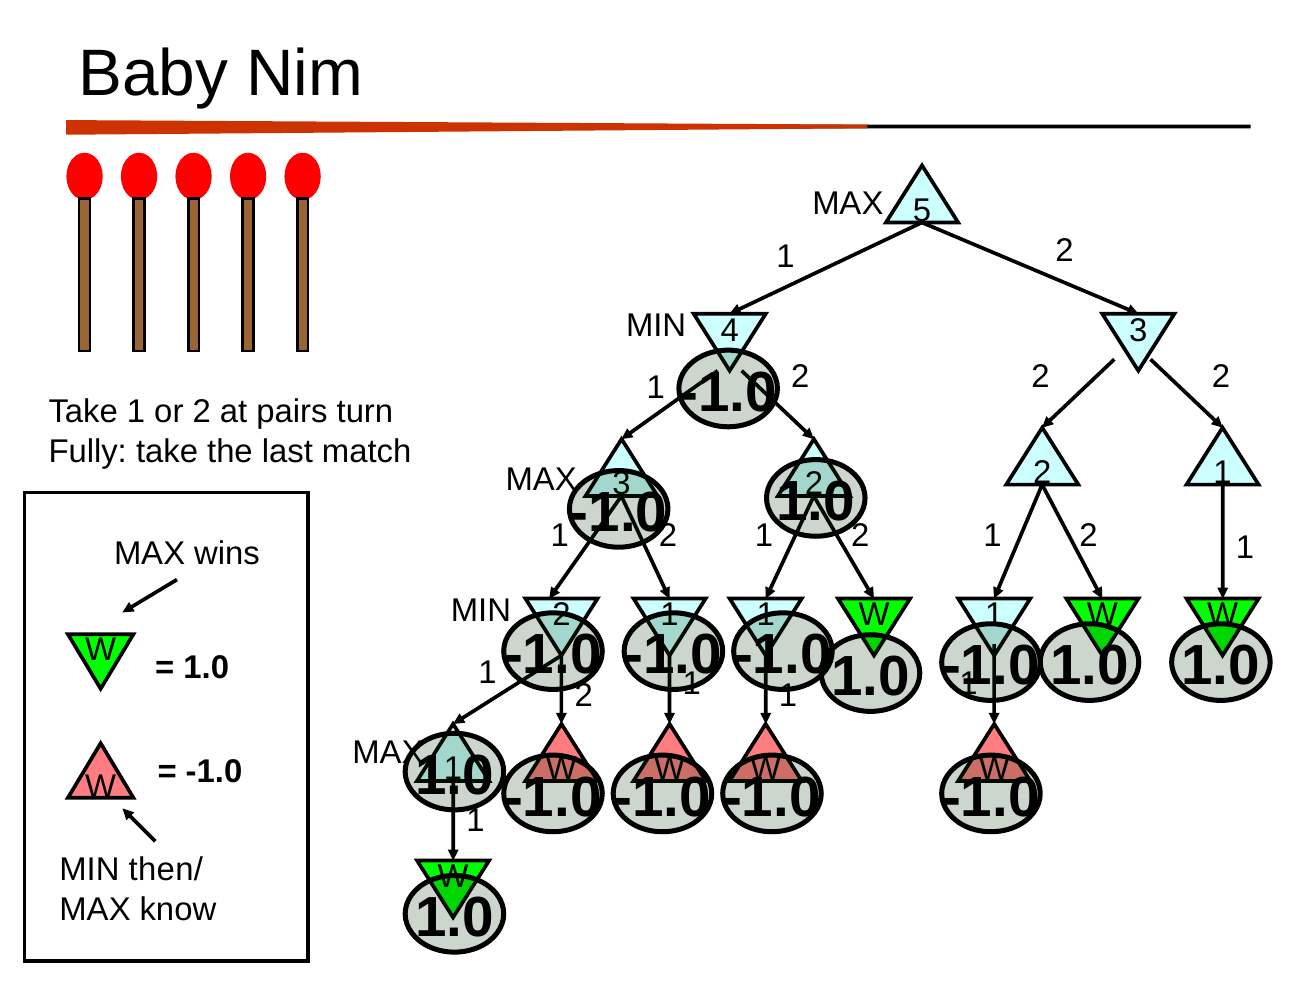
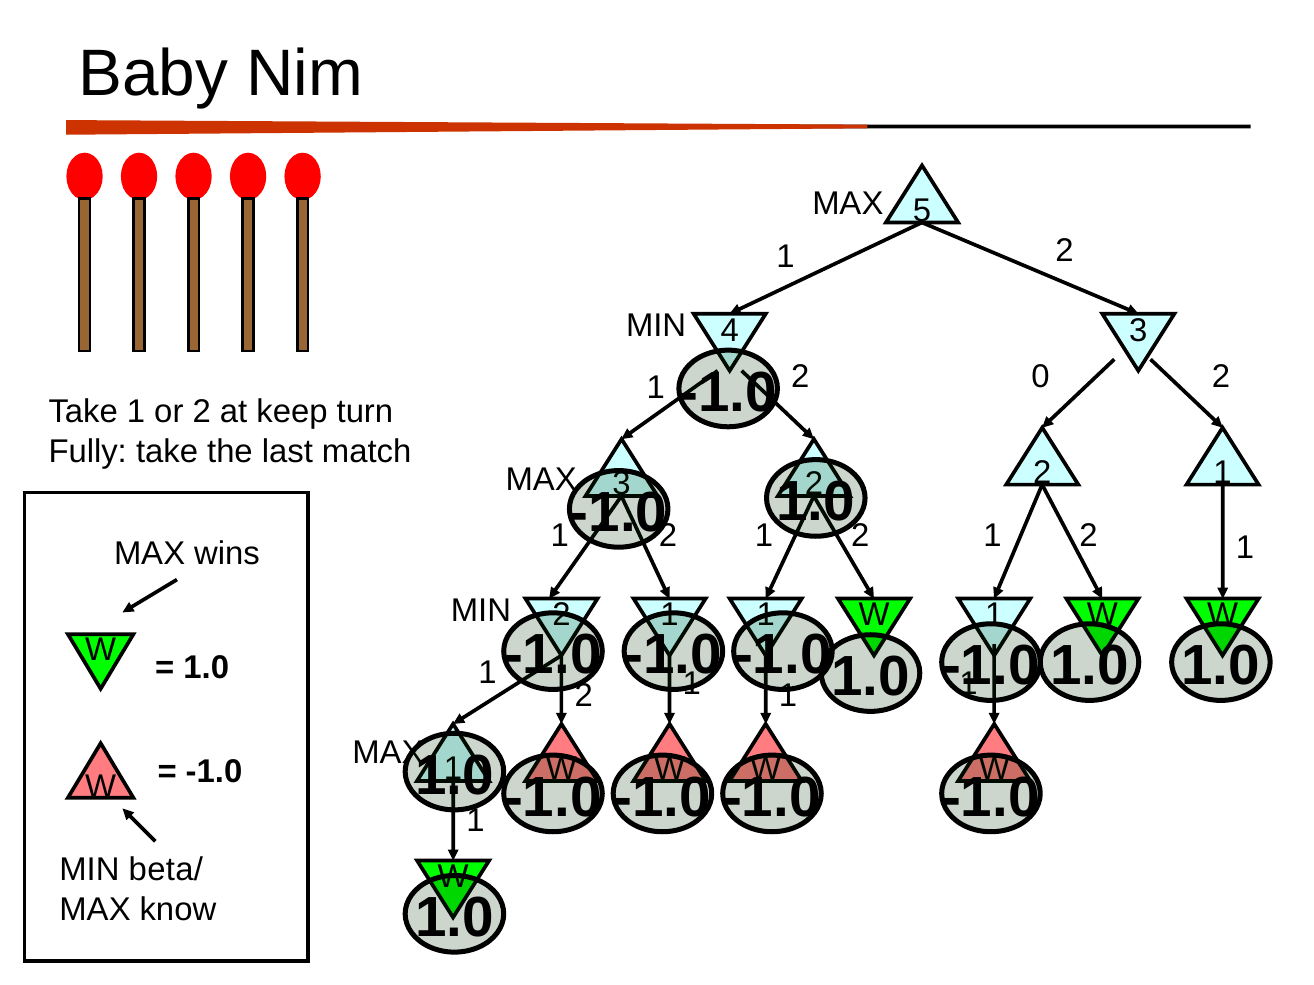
2 at (1041, 376): 2 -> 0
pairs: pairs -> keep
then/: then/ -> beta/
